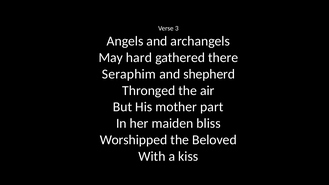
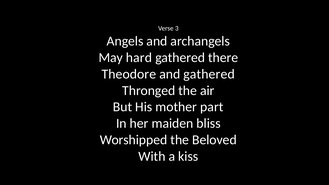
Seraphim: Seraphim -> Theodore
and shepherd: shepherd -> gathered
